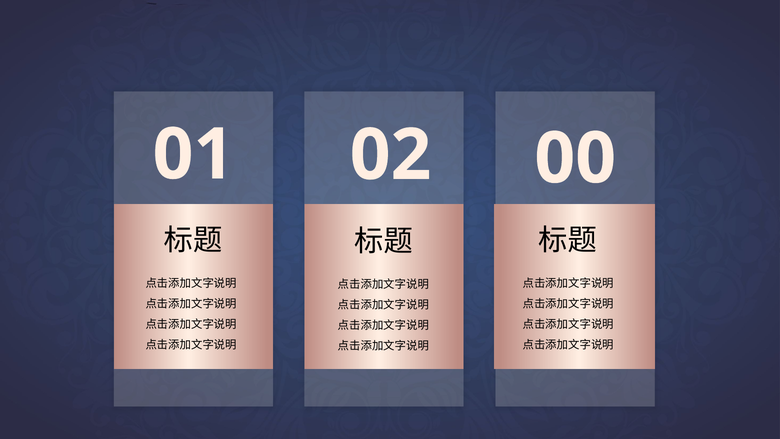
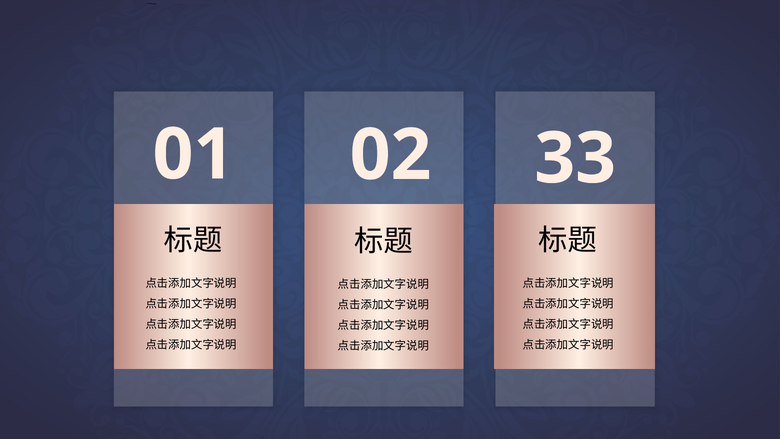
00: 00 -> 33
